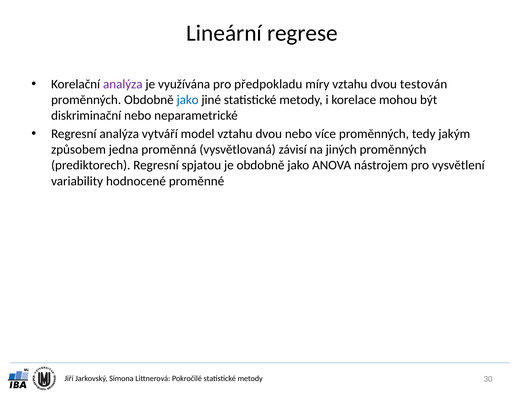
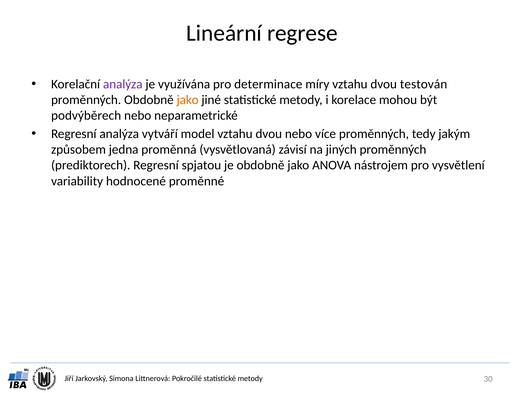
předpokladu: předpokladu -> determinace
jako at (188, 100) colour: blue -> orange
diskriminační: diskriminační -> podvýběrech
